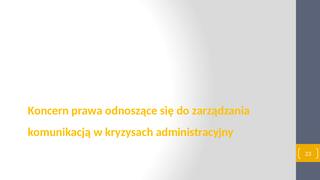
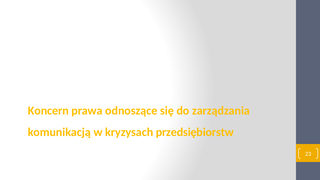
administracyjny: administracyjny -> przedsiębiorstw
